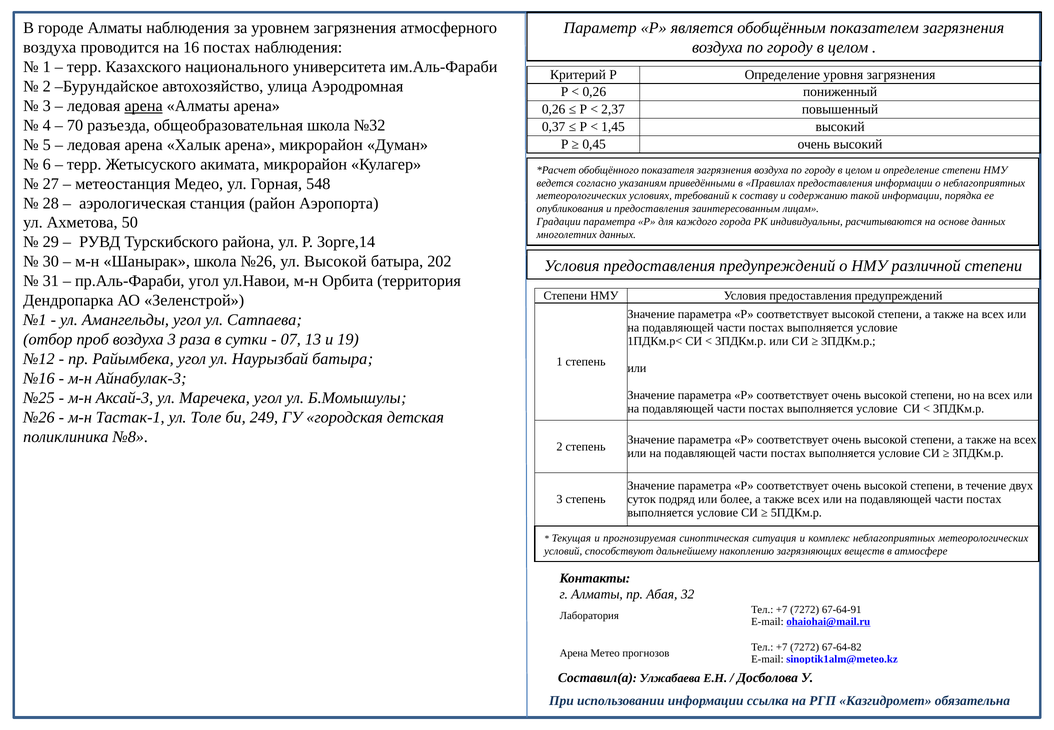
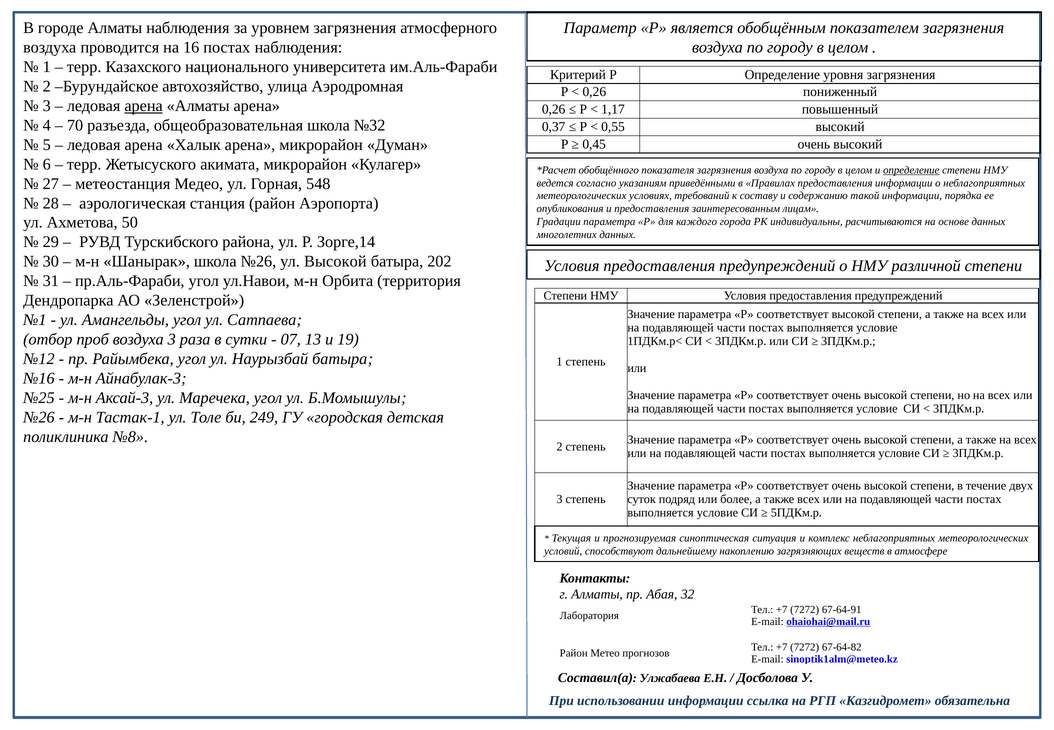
2,37: 2,37 -> 1,17
1,45: 1,45 -> 0,55
определение at (911, 170) underline: none -> present
Арена at (574, 653): Арена -> Район
